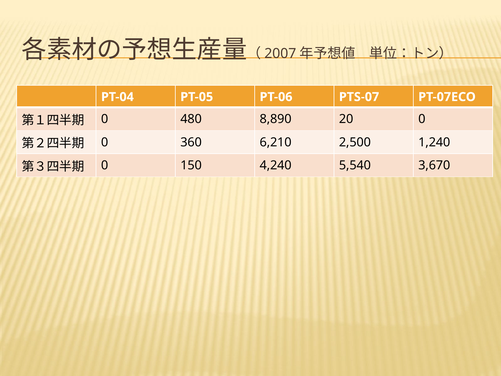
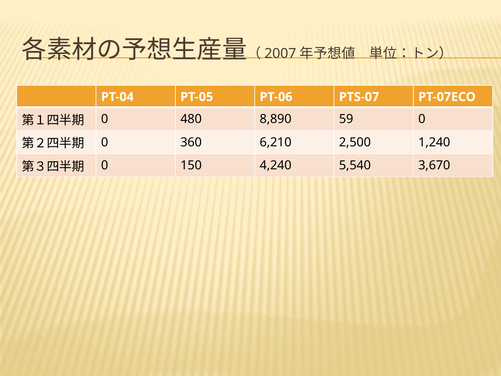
20: 20 -> 59
